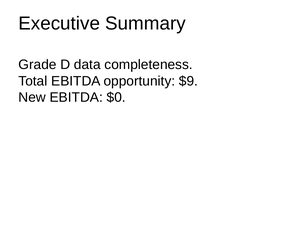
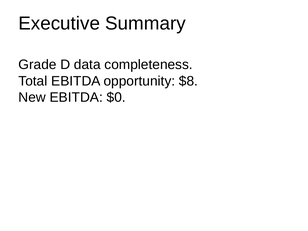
$9: $9 -> $8
